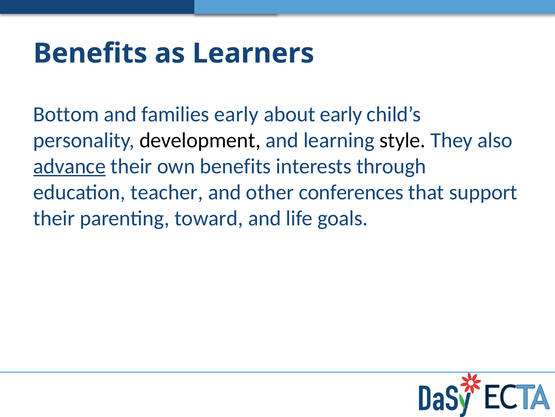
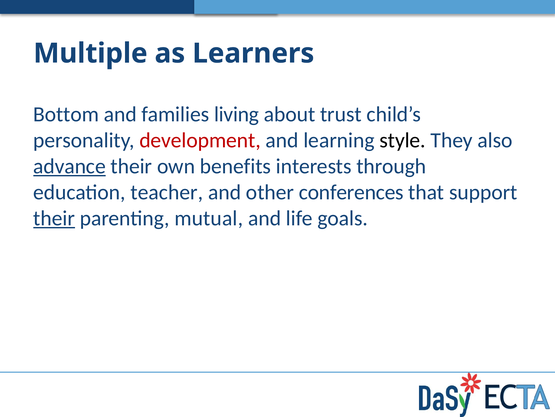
Benefits at (90, 53): Benefits -> Multiple
families early: early -> living
about early: early -> trust
development colour: black -> red
their at (54, 218) underline: none -> present
toward: toward -> mutual
